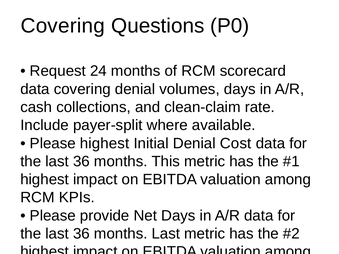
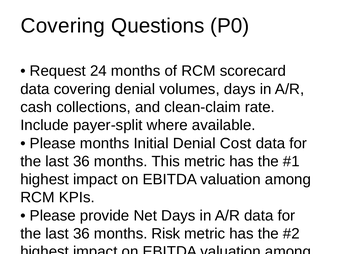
Please highest: highest -> months
months Last: Last -> Risk
